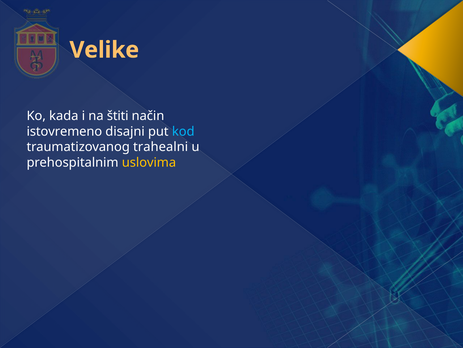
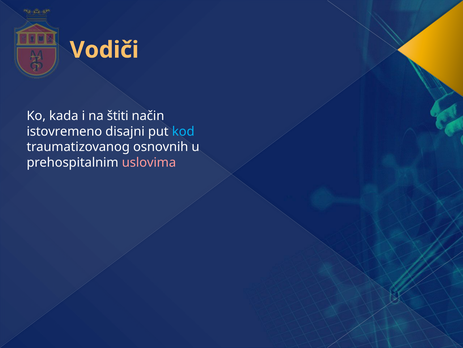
Velike: Velike -> Vodiči
trahealni: trahealni -> osnovnih
uslovima colour: yellow -> pink
